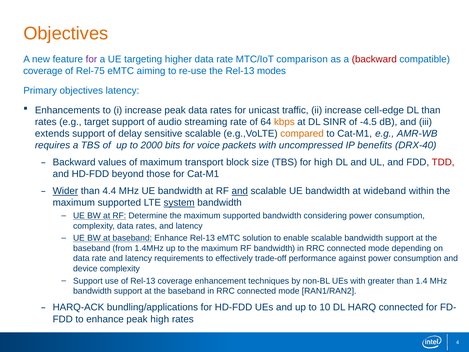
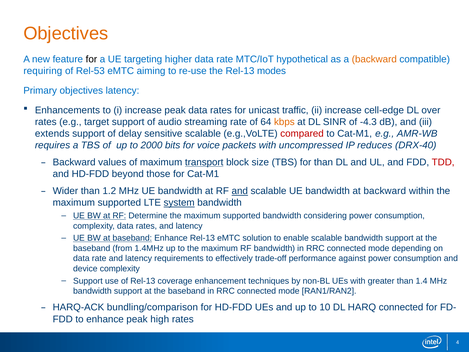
for at (91, 59) colour: purple -> black
comparison: comparison -> hypothetical
backward at (374, 59) colour: red -> orange
coverage at (43, 71): coverage -> requiring
Rel-75: Rel-75 -> Rel-53
DL than: than -> over
-4.5: -4.5 -> -4.3
compared colour: orange -> red
benefits: benefits -> reduces
transport underline: none -> present
for high: high -> than
Wider underline: present -> none
4.4: 4.4 -> 1.2
at wideband: wideband -> backward
bundling/applications: bundling/applications -> bundling/comparison
